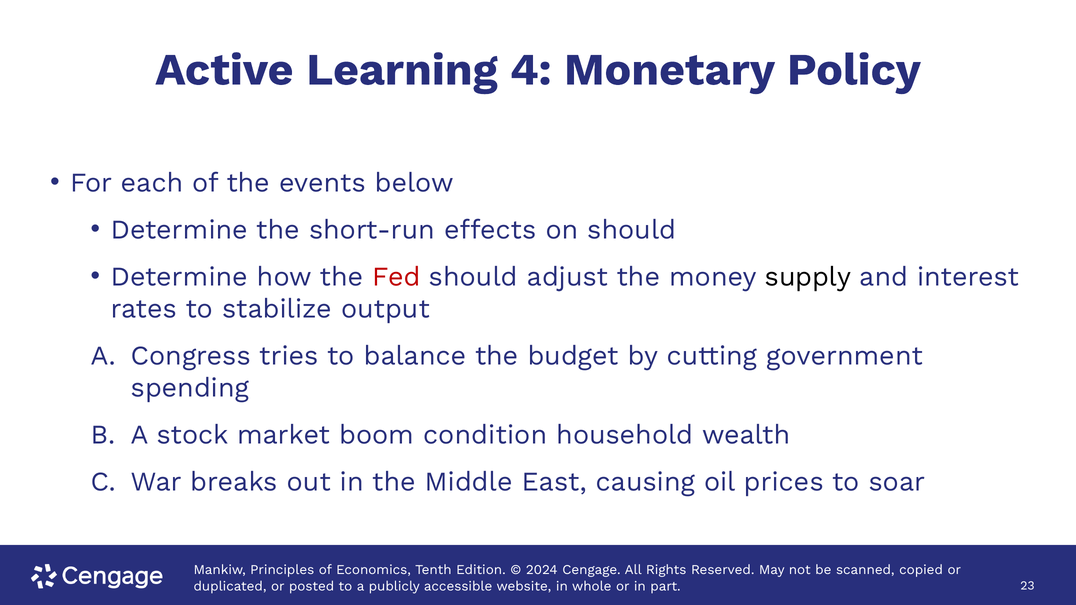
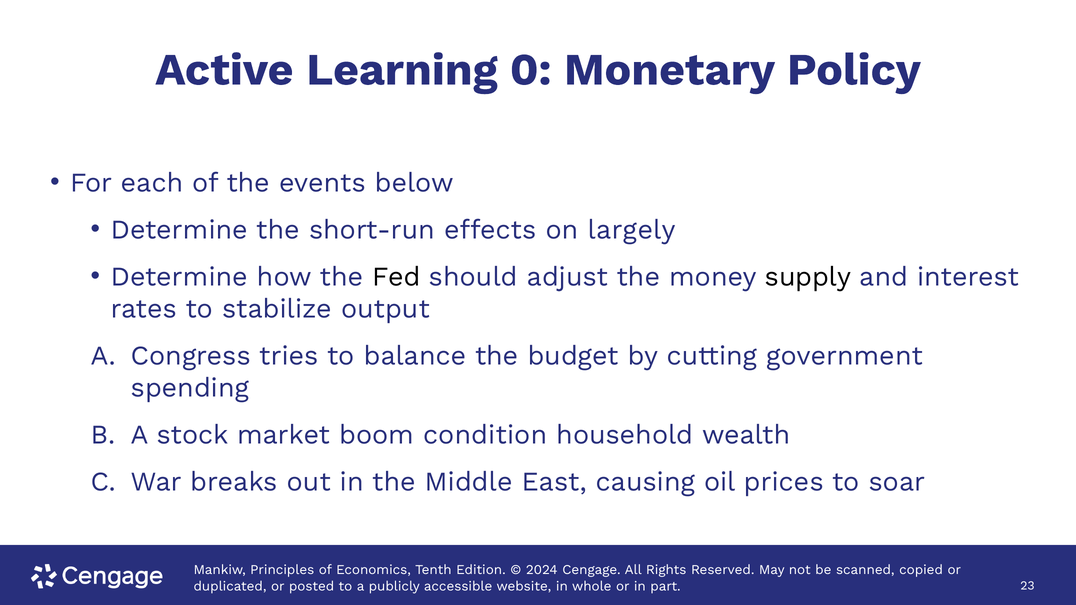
4: 4 -> 0
on should: should -> largely
Fed colour: red -> black
